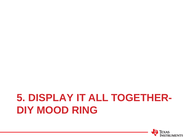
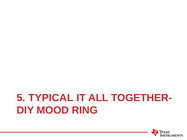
DISPLAY: DISPLAY -> TYPICAL
